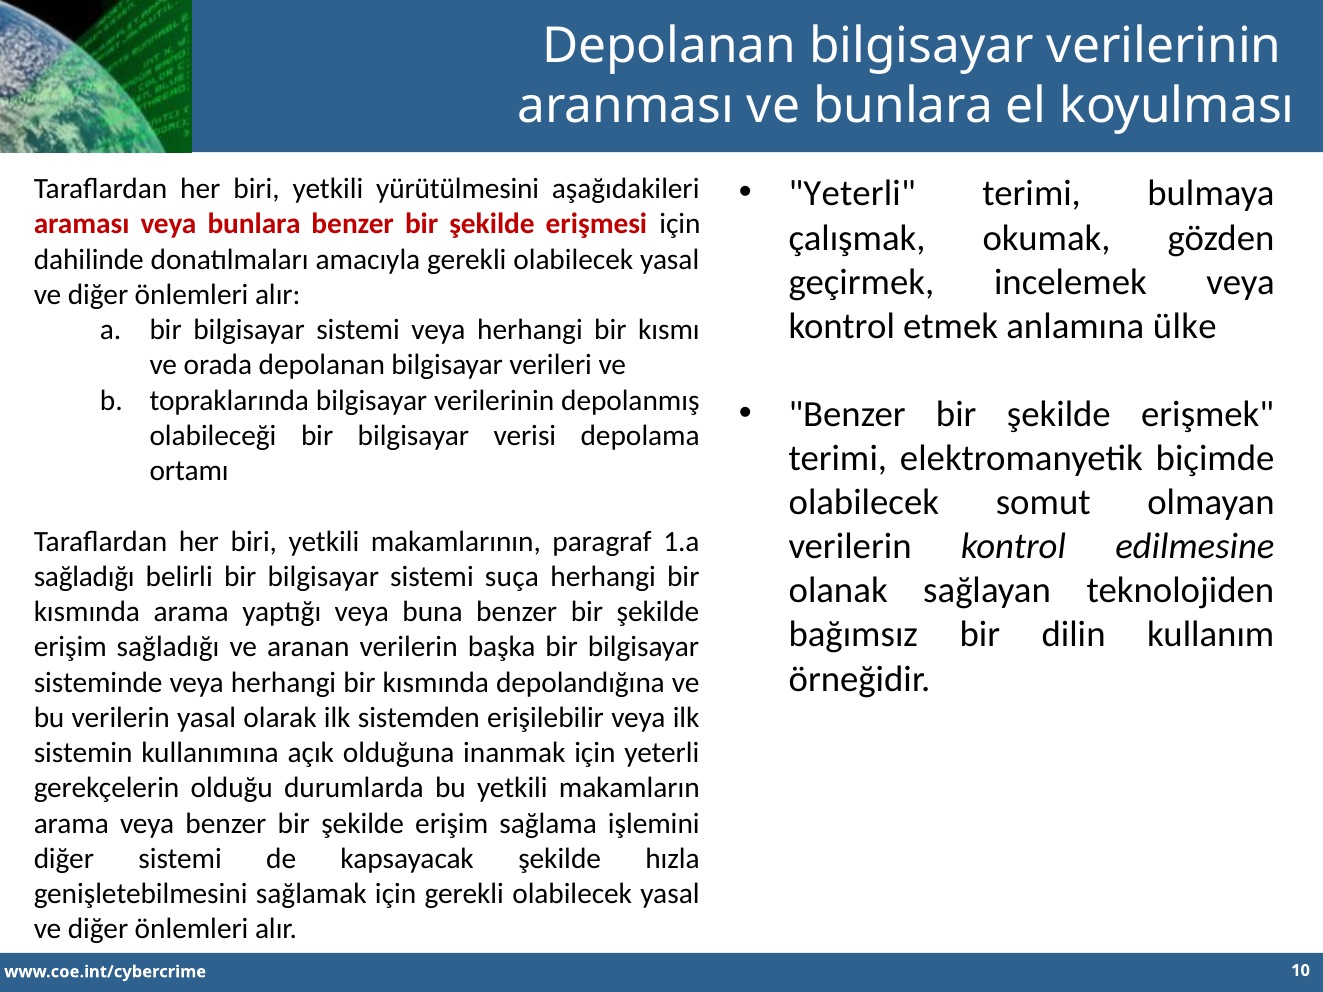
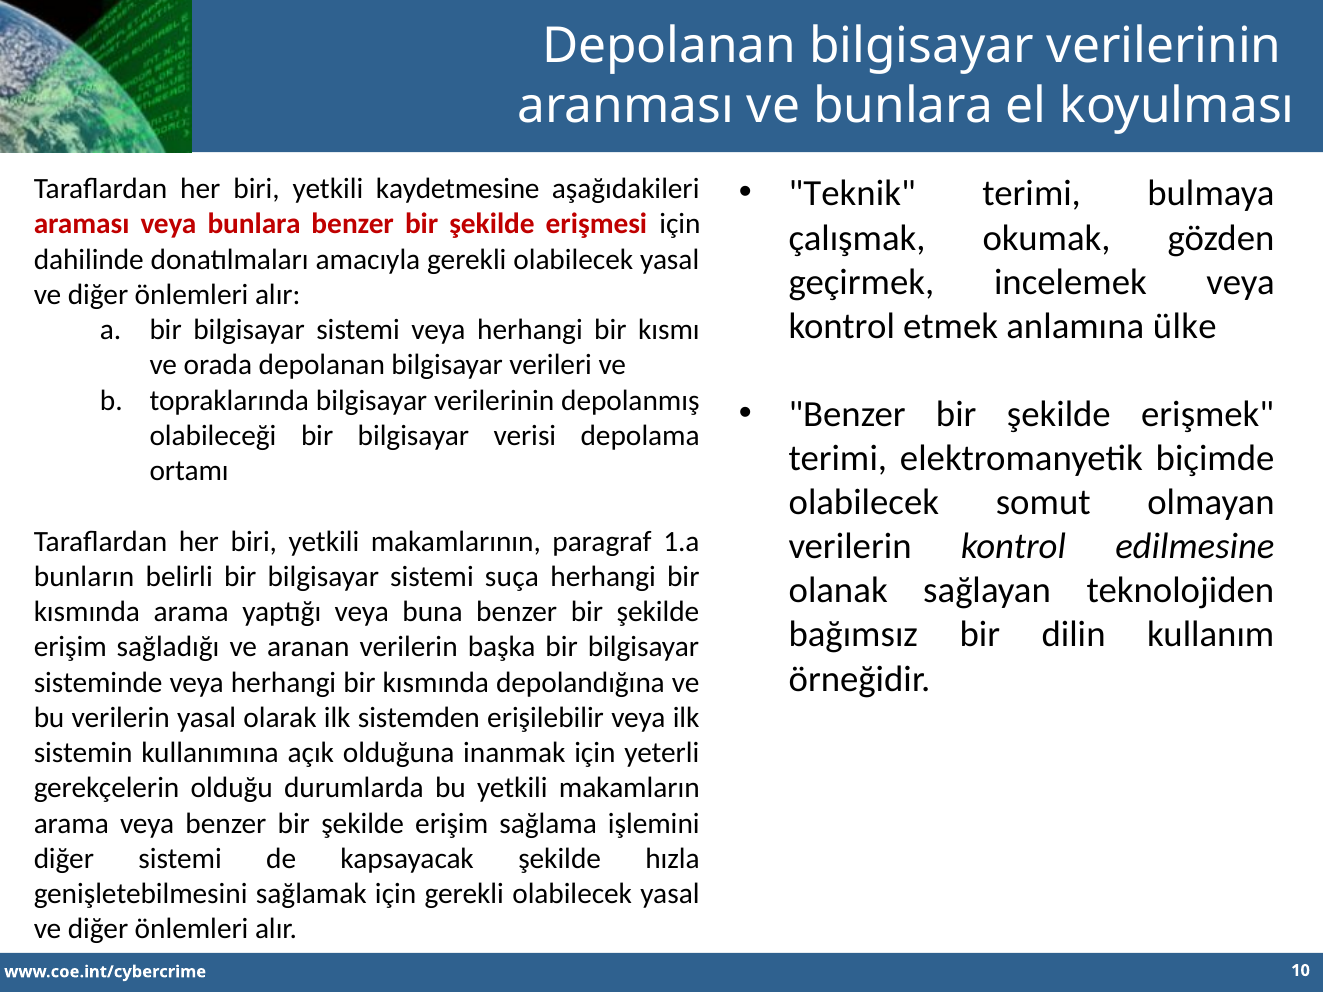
Yeterli at (852, 194): Yeterli -> Teknik
yürütülmesini: yürütülmesini -> kaydetmesine
sağladığı at (84, 577): sağladığı -> bunların
